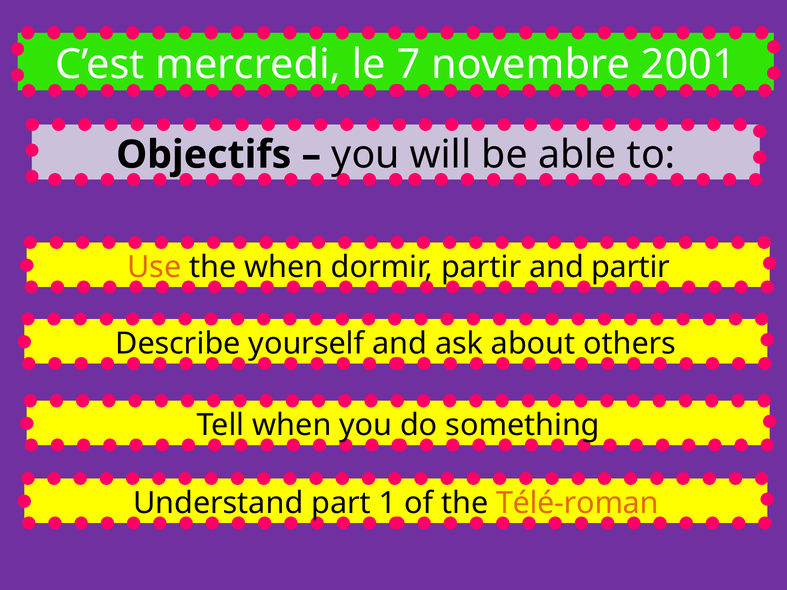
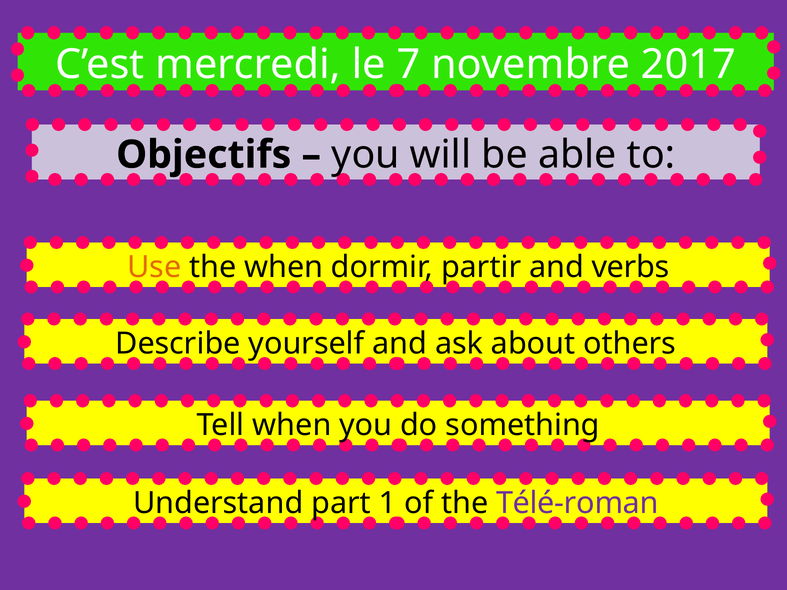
2001: 2001 -> 2017
and partir: partir -> verbs
Télé-roman colour: orange -> purple
